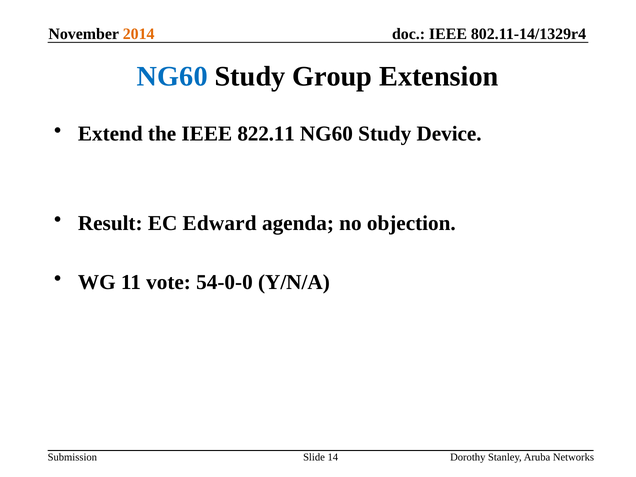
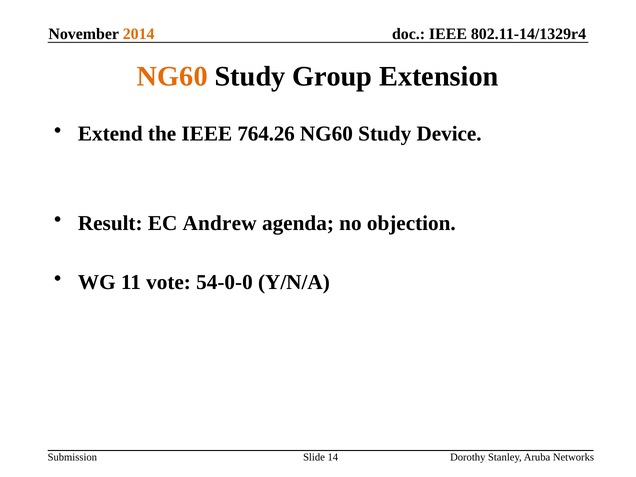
NG60 at (172, 76) colour: blue -> orange
822.11: 822.11 -> 764.26
Edward: Edward -> Andrew
